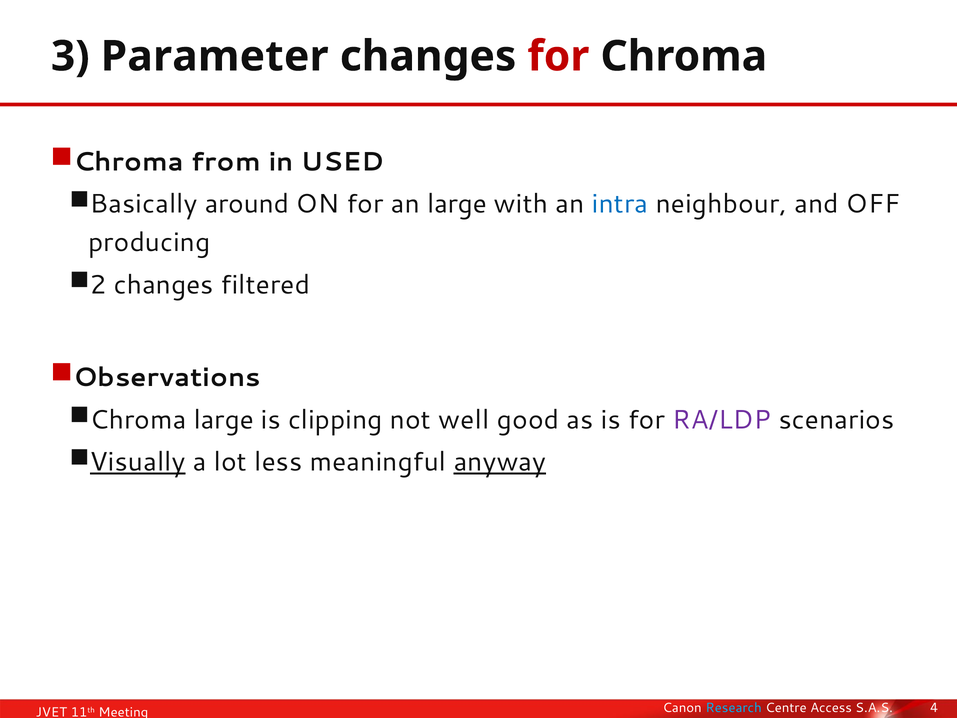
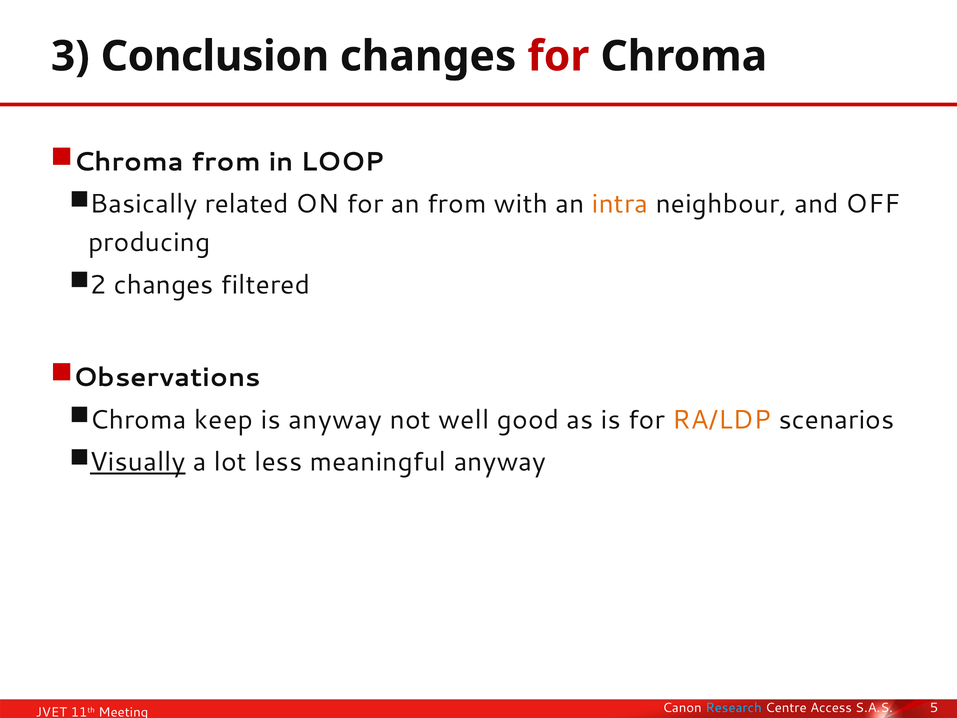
Parameter: Parameter -> Conclusion
USED: USED -> LOOP
around: around -> related
an large: large -> from
intra colour: blue -> orange
Chroma large: large -> keep
is clipping: clipping -> anyway
RA/LDP colour: purple -> orange
anyway at (500, 462) underline: present -> none
4: 4 -> 5
